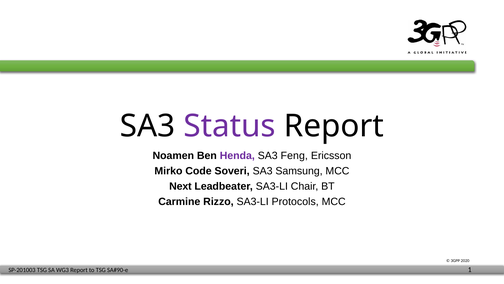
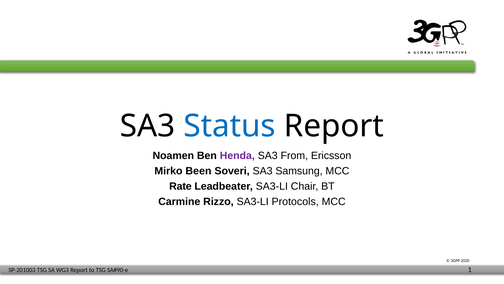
Status colour: purple -> blue
Feng: Feng -> From
Code: Code -> Been
Next: Next -> Rate
